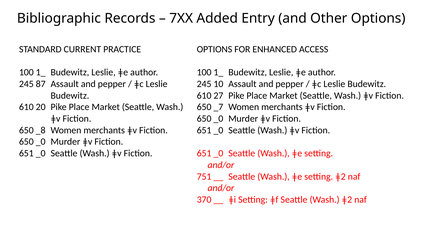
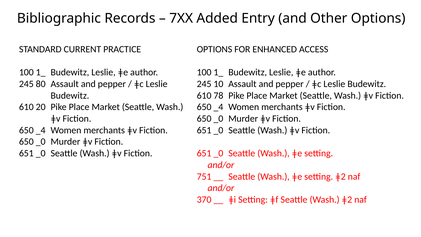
87: 87 -> 80
27: 27 -> 78
_7 at (218, 107): _7 -> _4
_8 at (41, 130): _8 -> _4
